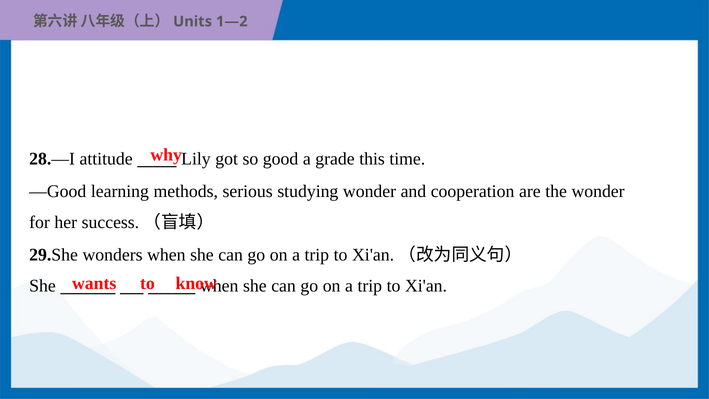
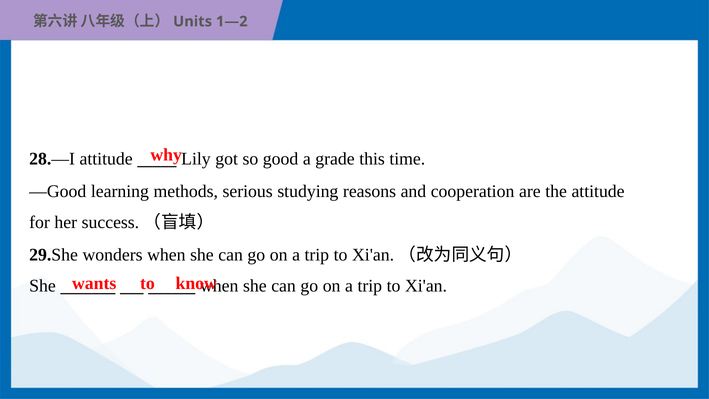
studying wonder: wonder -> reasons
the wonder: wonder -> attitude
